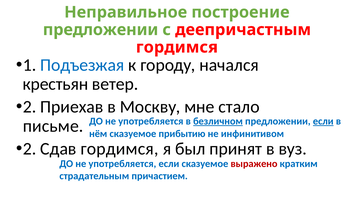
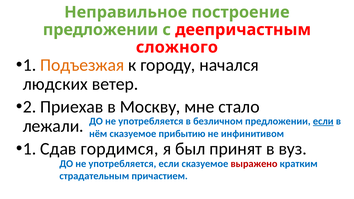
гордимся at (177, 47): гордимся -> сложного
Подъезжая colour: blue -> orange
крестьян: крестьян -> людских
безличном underline: present -> none
письме: письме -> лежали
2 at (30, 149): 2 -> 1
